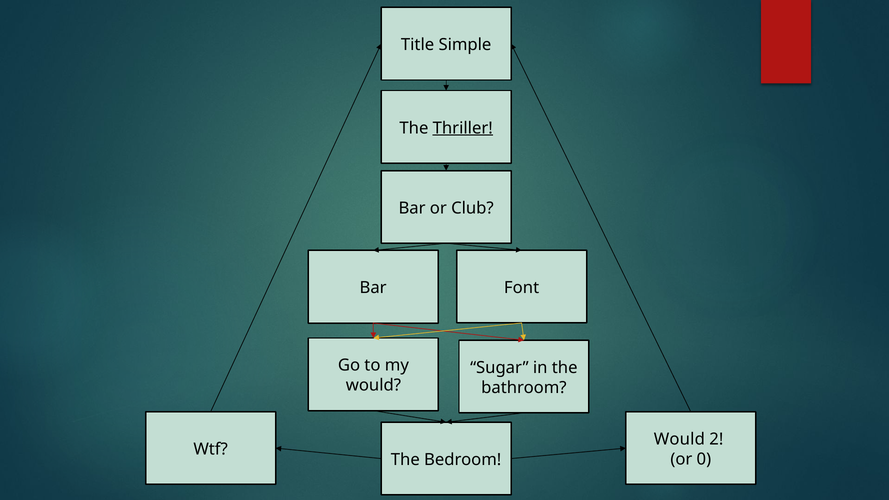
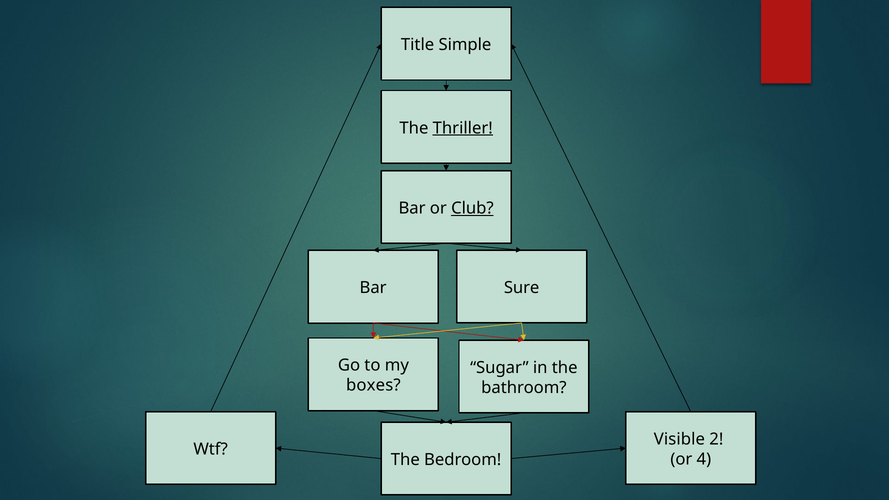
Club underline: none -> present
Font: Font -> Sure
would at (373, 386): would -> boxes
Would at (679, 439): Would -> Visible
0: 0 -> 4
